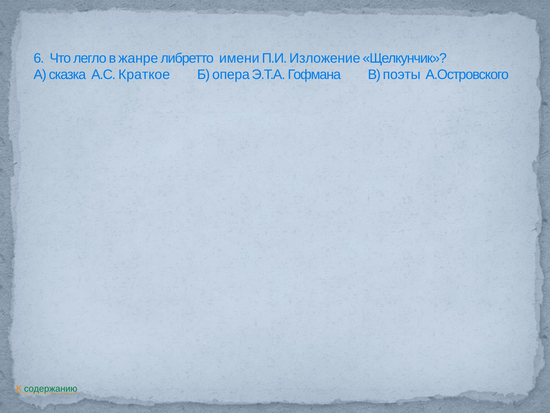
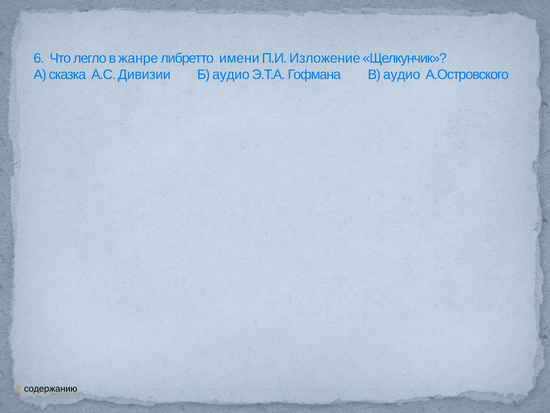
Краткое: Краткое -> Дивизии
Б опера: опера -> аудио
В поэты: поэты -> аудио
содержанию colour: green -> black
